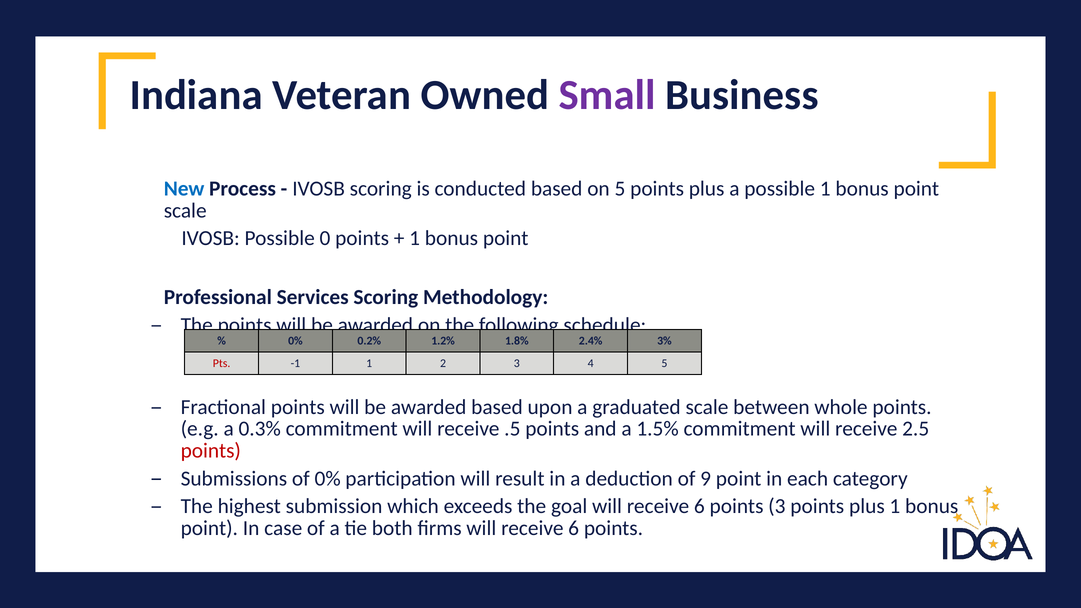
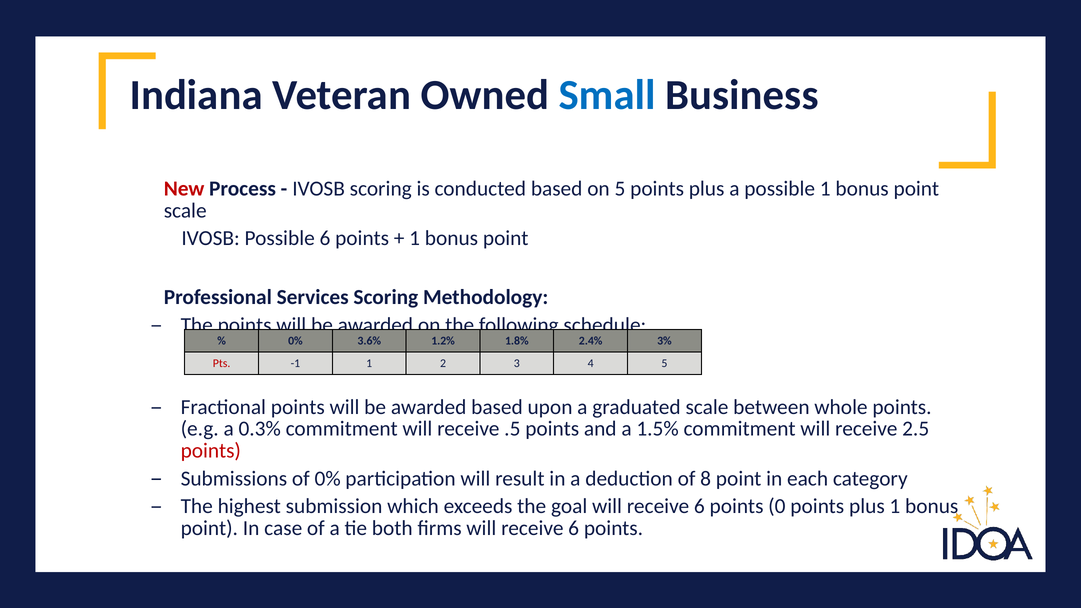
Small colour: purple -> blue
New colour: blue -> red
Possible 0: 0 -> 6
0.2%: 0.2% -> 3.6%
9: 9 -> 8
points 3: 3 -> 0
